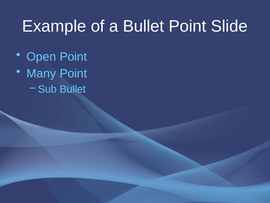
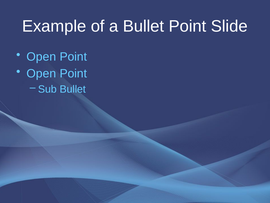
Many at (41, 73): Many -> Open
